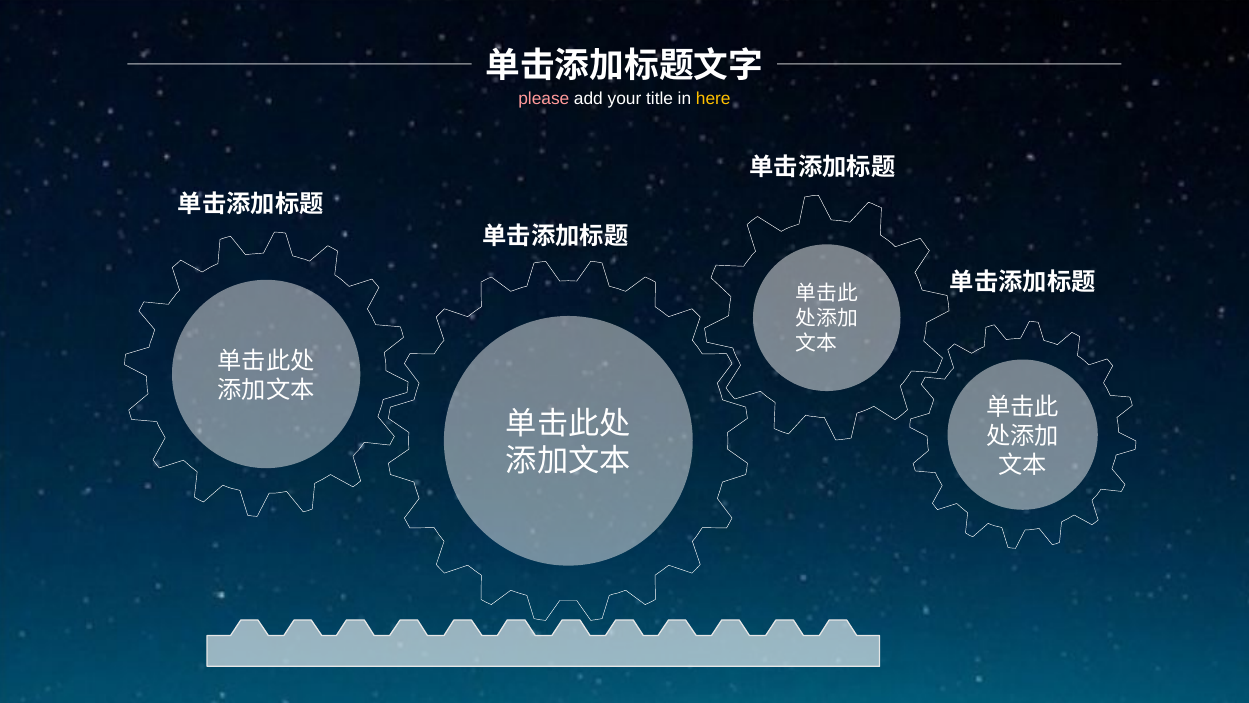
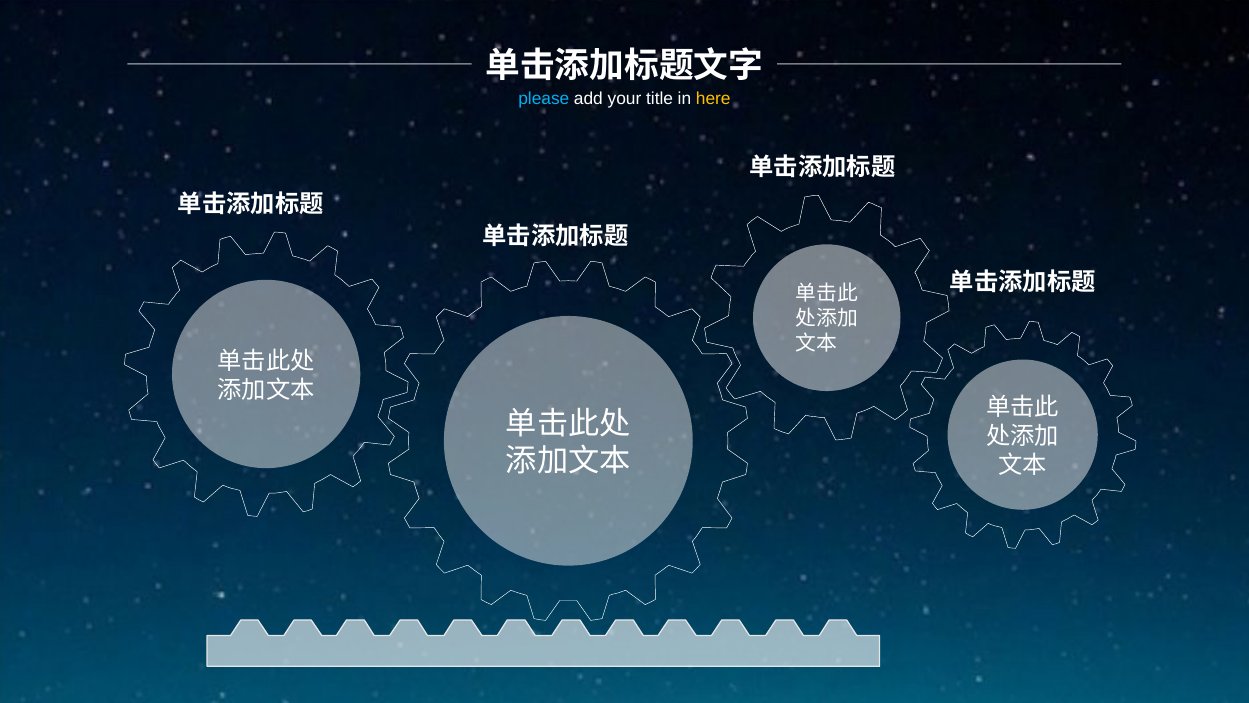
please colour: pink -> light blue
